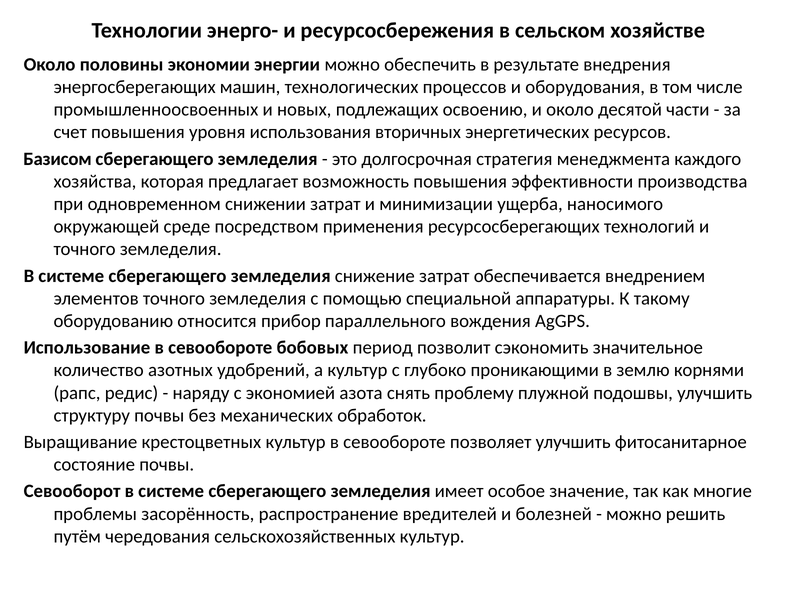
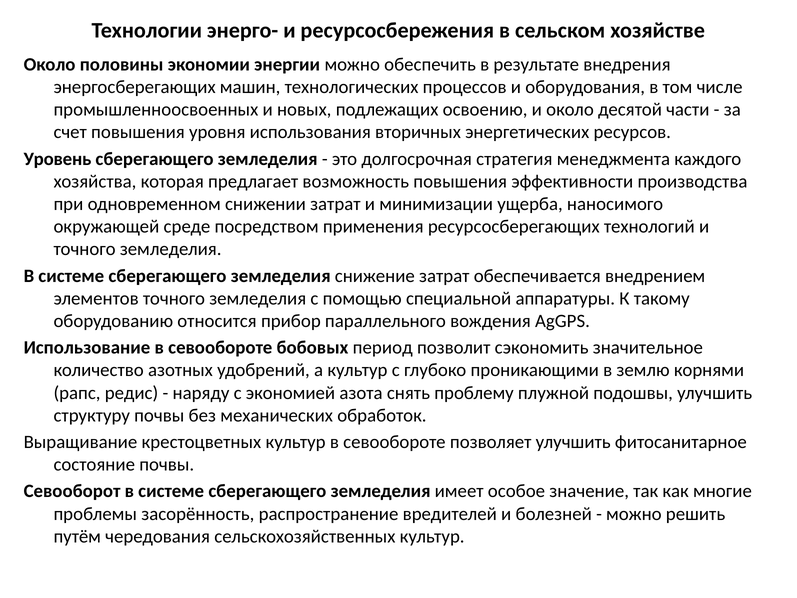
Базисом: Базисом -> Уровень
